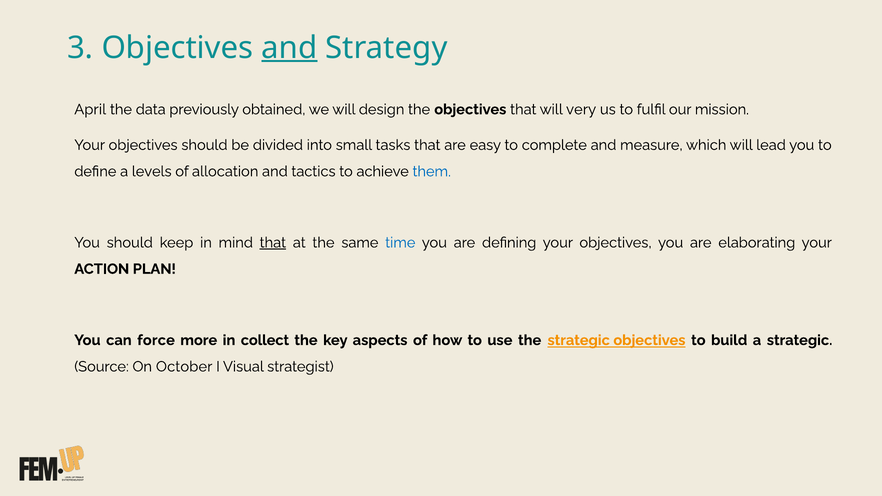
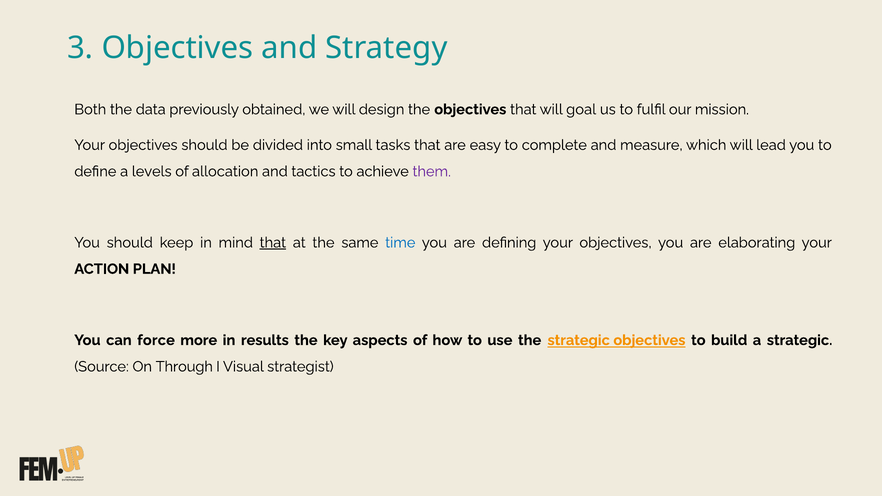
and at (289, 48) underline: present -> none
April: April -> Both
very: very -> goal
them colour: blue -> purple
collect: collect -> results
October: October -> Through
